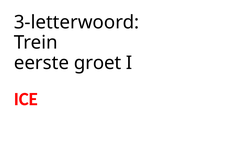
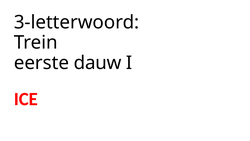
groet: groet -> dauw
